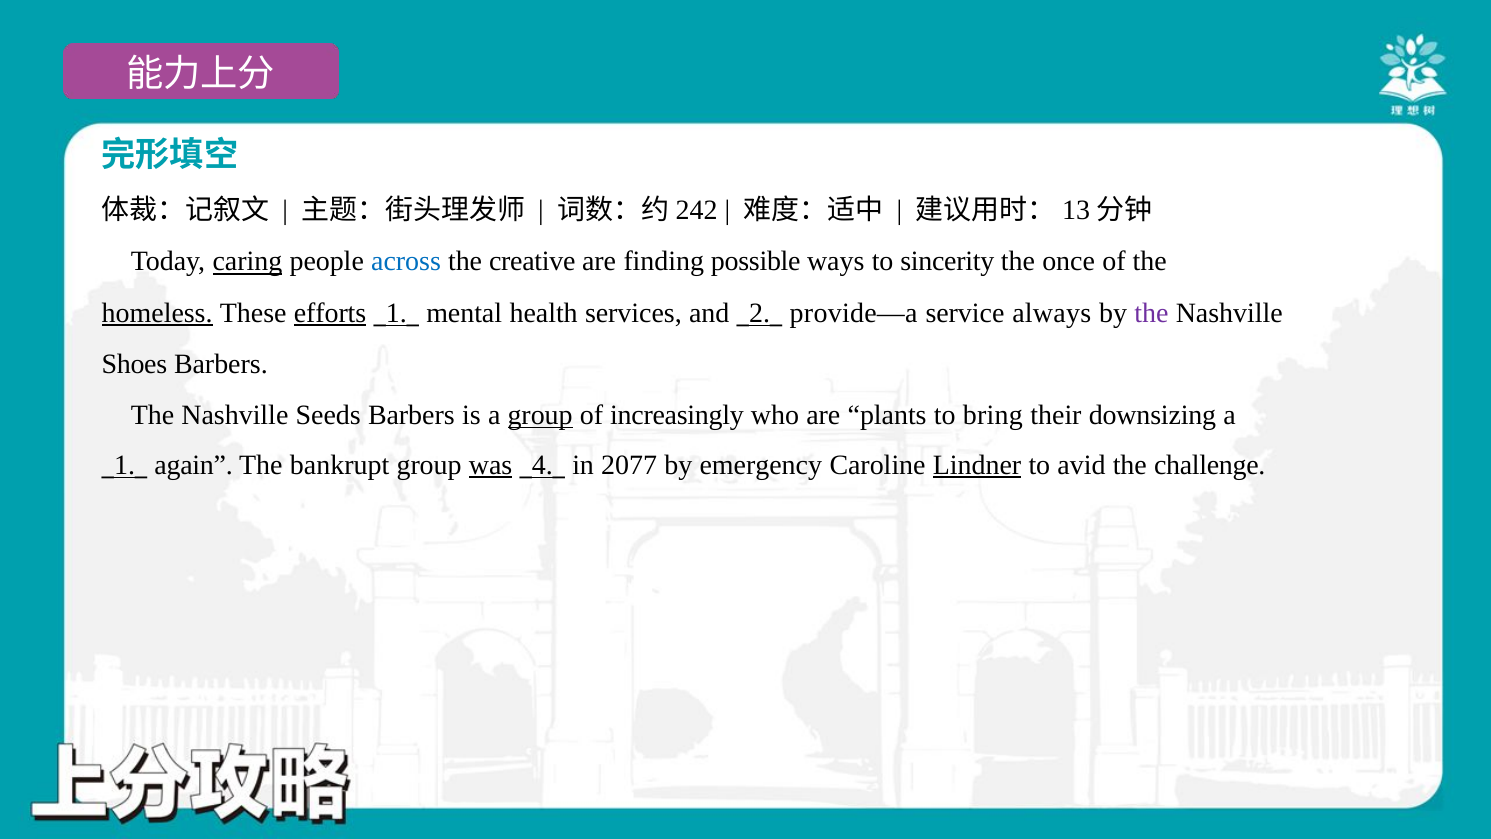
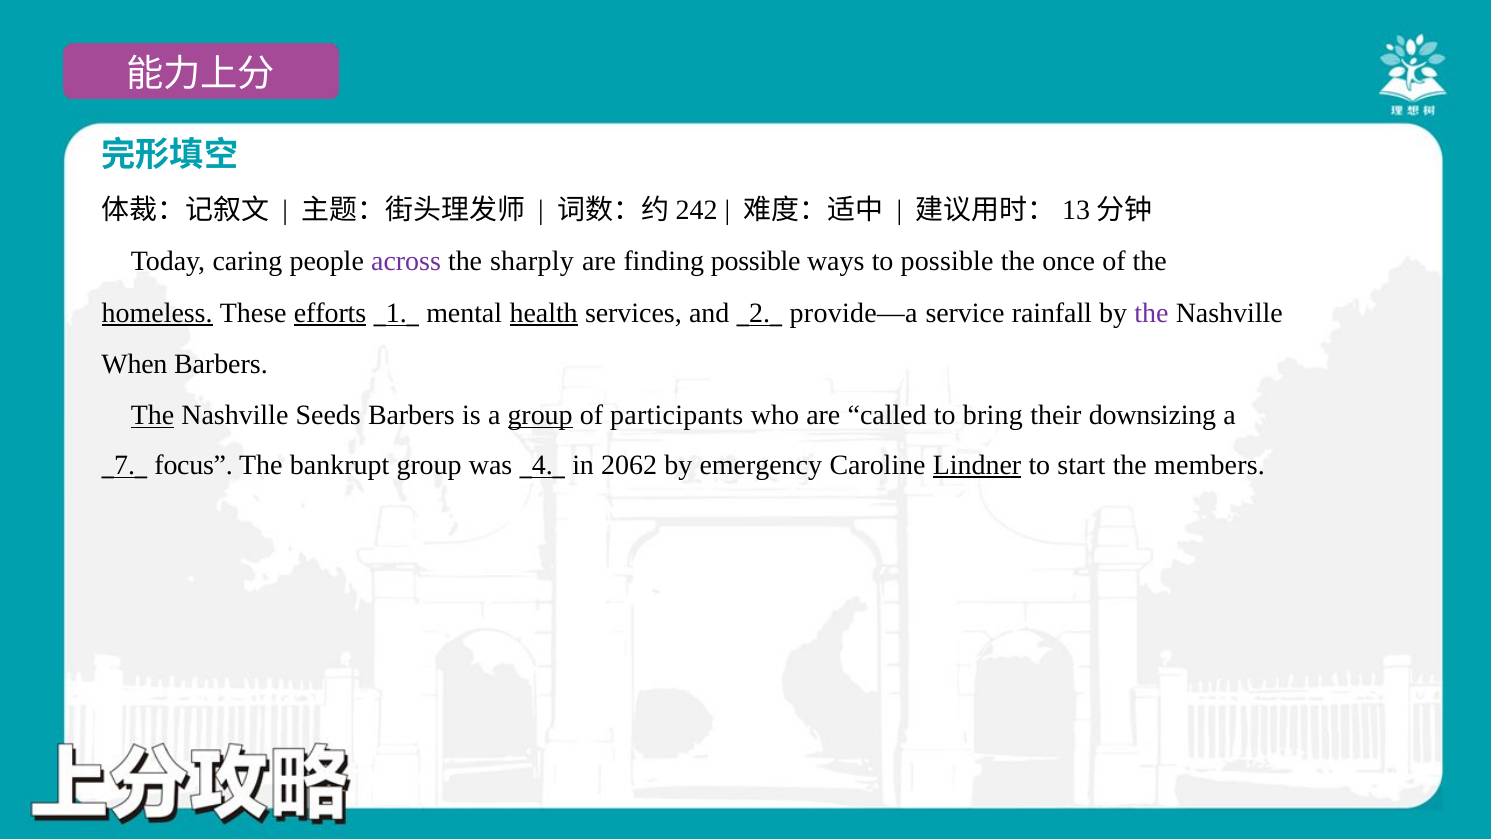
caring underline: present -> none
across colour: blue -> purple
creative: creative -> sharply
to sincerity: sincerity -> possible
health underline: none -> present
always: always -> rainfall
Shoes: Shoes -> When
The at (152, 415) underline: none -> present
increasingly: increasingly -> participants
plants: plants -> called
1 at (125, 465): 1 -> 7
again: again -> focus
was underline: present -> none
2077: 2077 -> 2062
avid: avid -> start
challenge: challenge -> members
